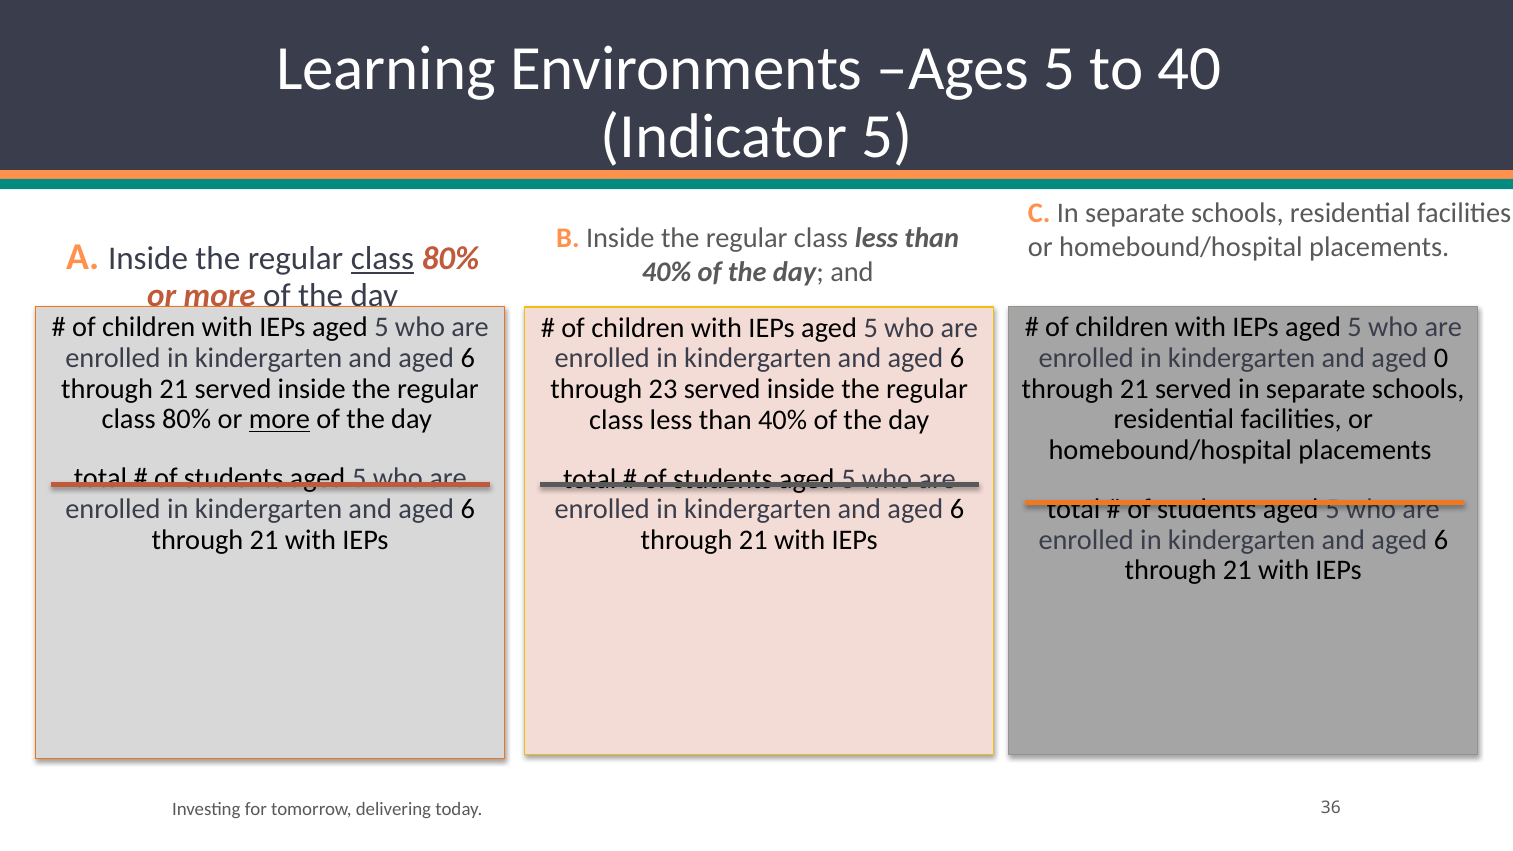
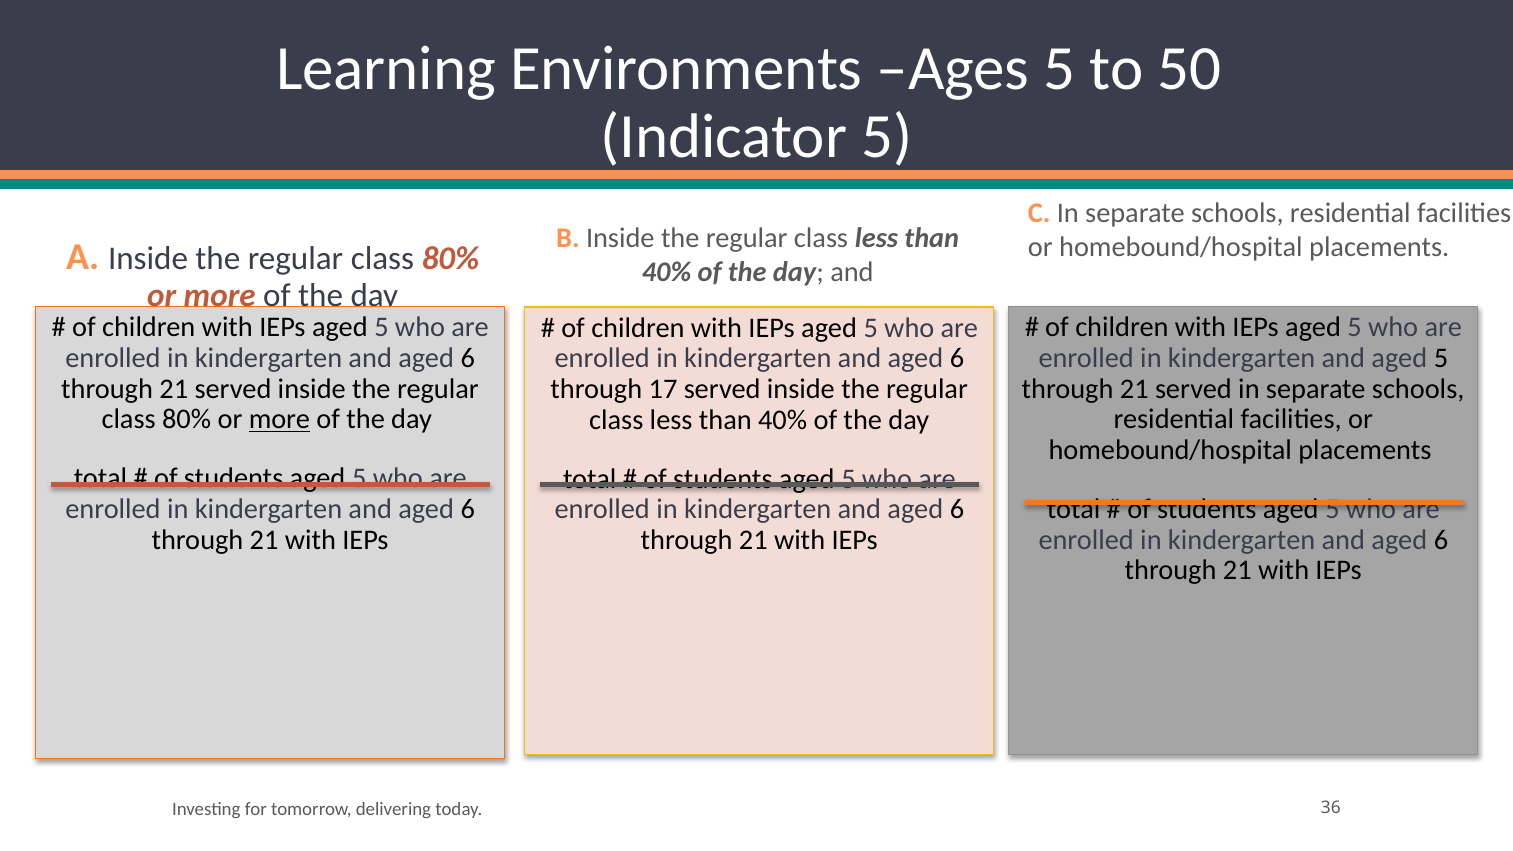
40: 40 -> 50
class at (382, 259) underline: present -> none
and aged 0: 0 -> 5
23: 23 -> 17
